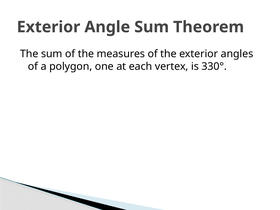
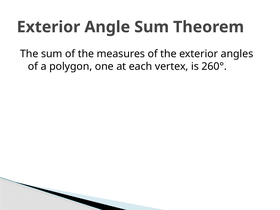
330°: 330° -> 260°
